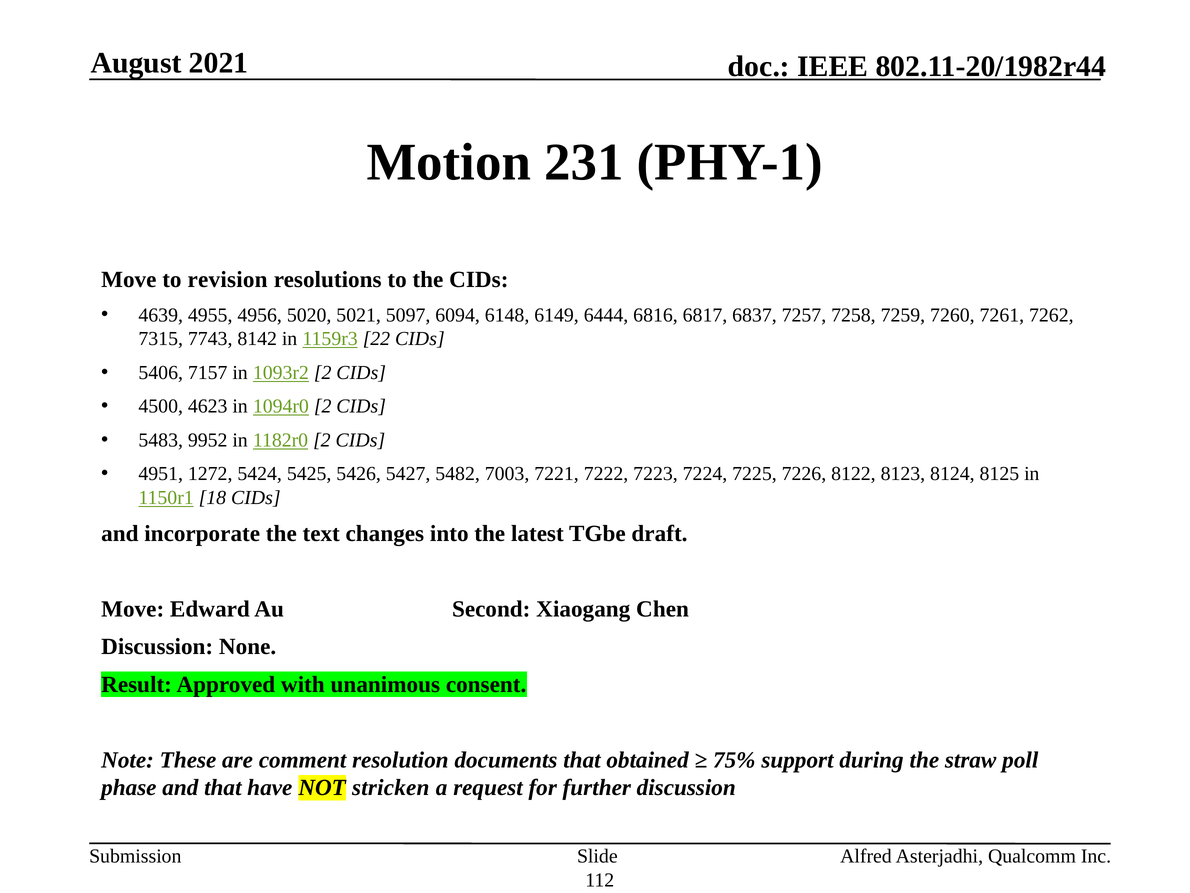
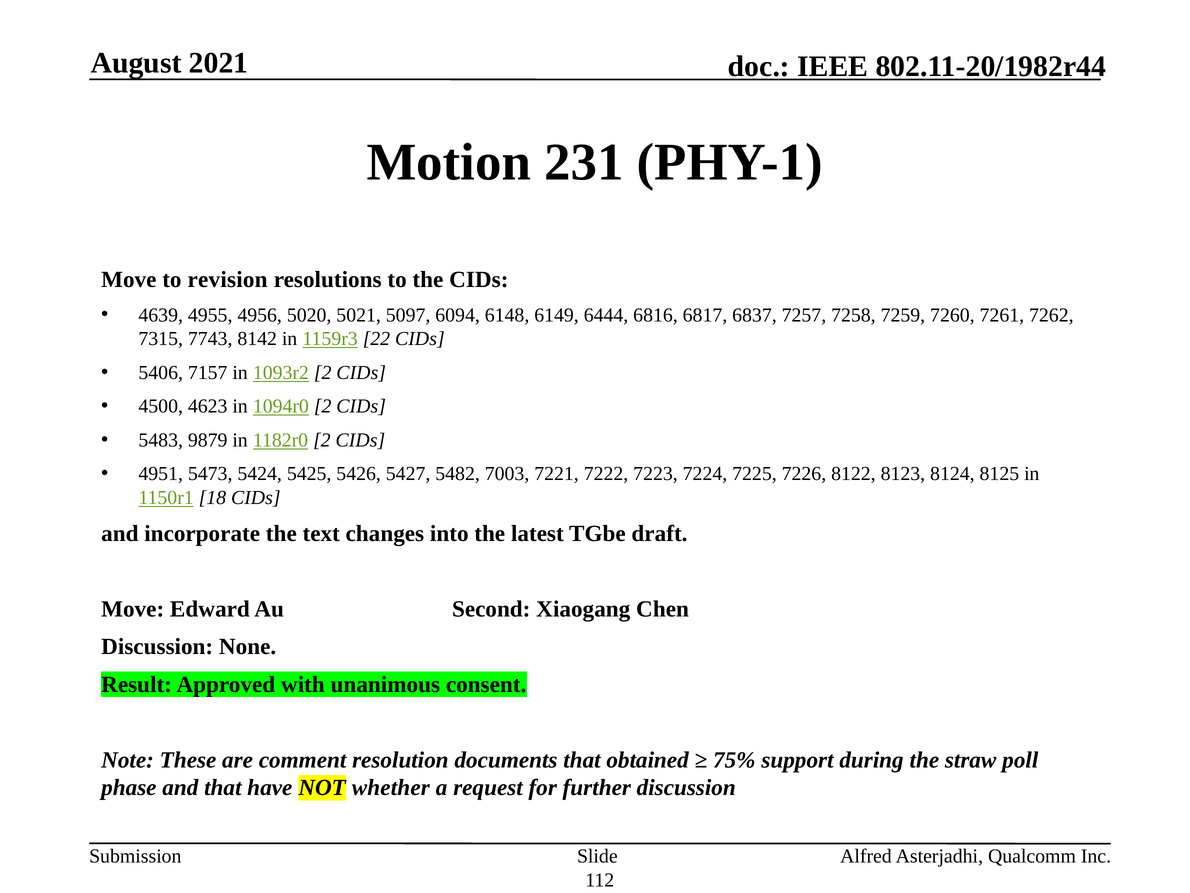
9952: 9952 -> 9879
1272: 1272 -> 5473
stricken: stricken -> whether
